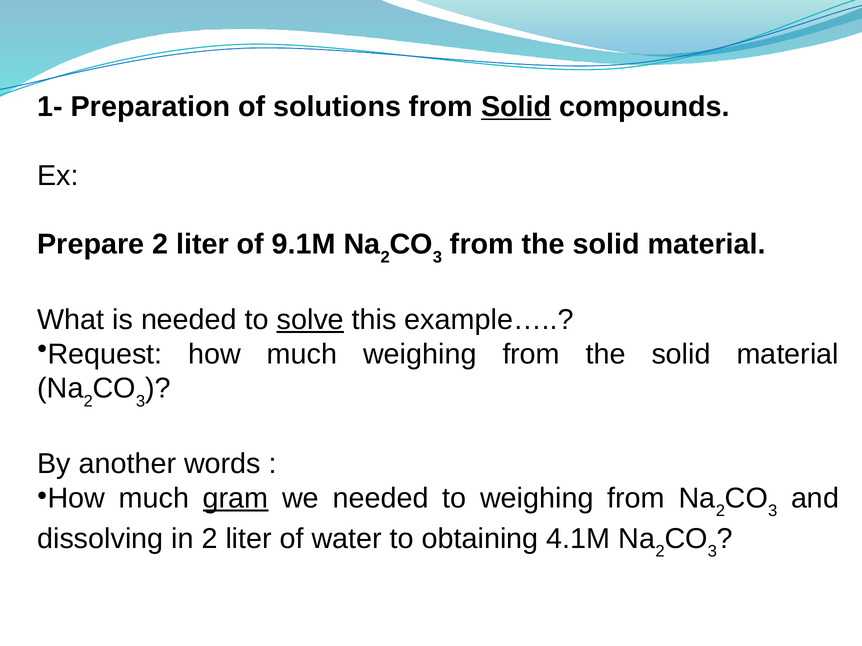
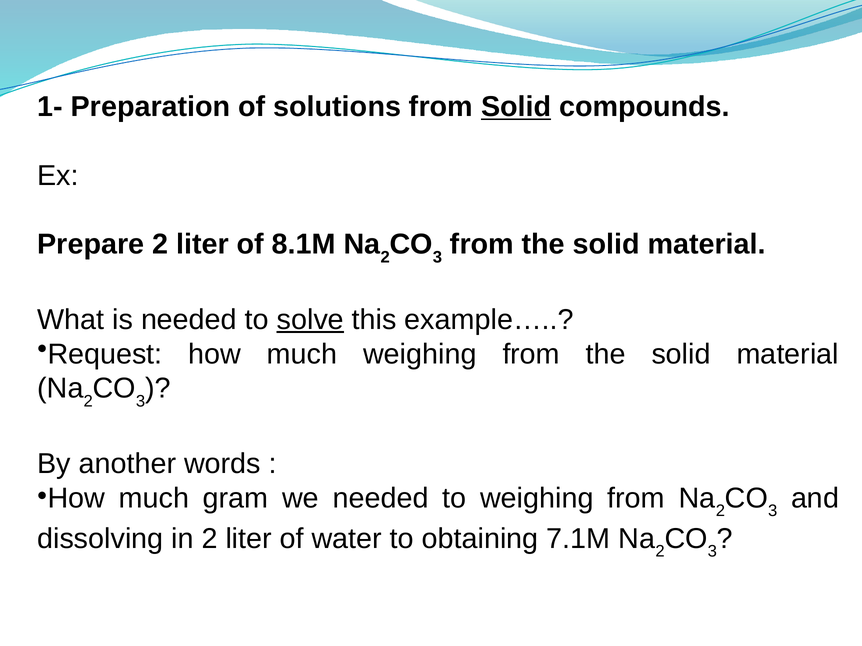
9.1M: 9.1M -> 8.1M
gram underline: present -> none
4.1M: 4.1M -> 7.1M
